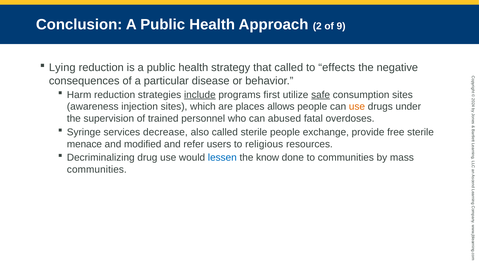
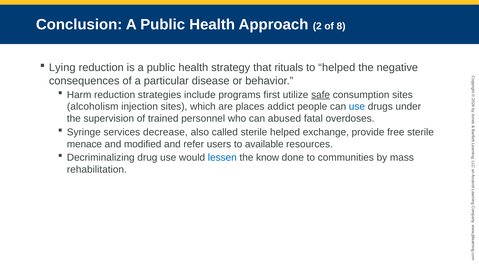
9: 9 -> 8
that called: called -> rituals
to effects: effects -> helped
include underline: present -> none
awareness: awareness -> alcoholism
allows: allows -> addict
use at (357, 107) colour: orange -> blue
sterile people: people -> helped
religious: religious -> available
communities at (97, 170): communities -> rehabilitation
